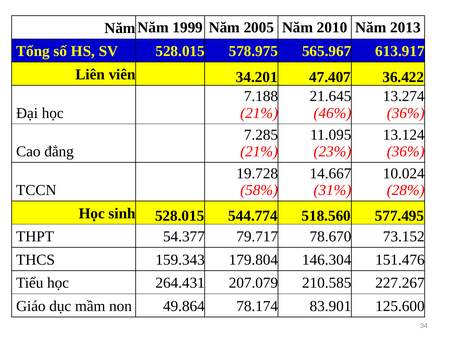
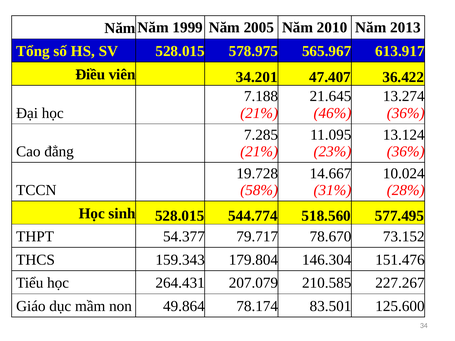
Liên: Liên -> Điều
83.901: 83.901 -> 83.501
